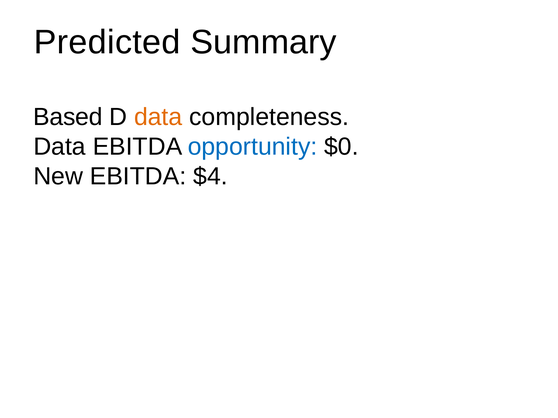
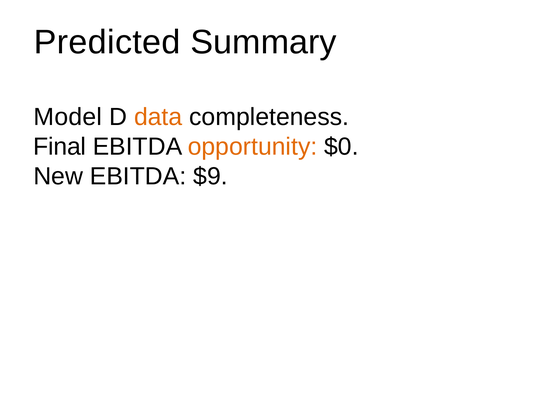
Based: Based -> Model
Data at (60, 147): Data -> Final
opportunity colour: blue -> orange
$4: $4 -> $9
